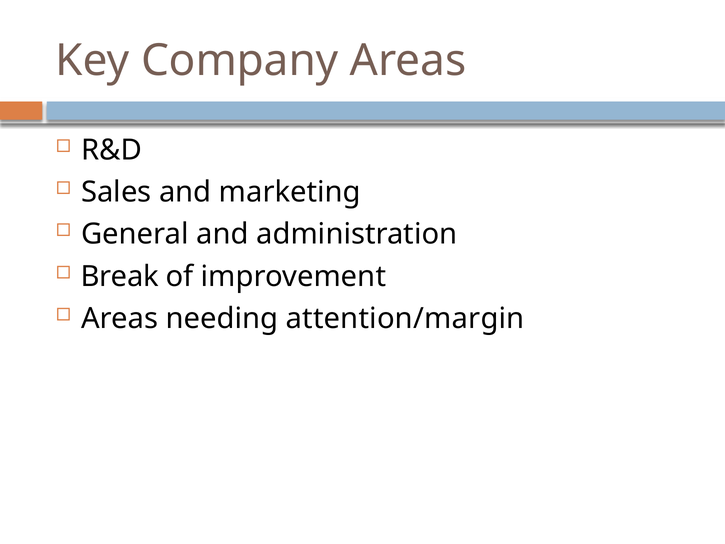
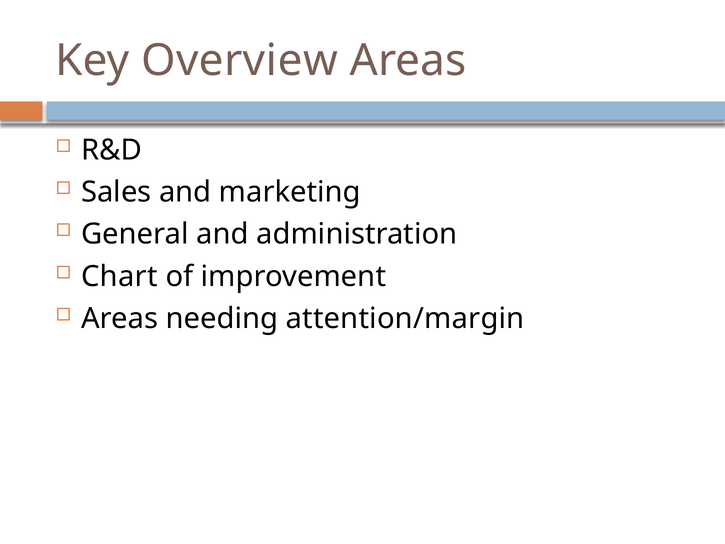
Company: Company -> Overview
Break: Break -> Chart
